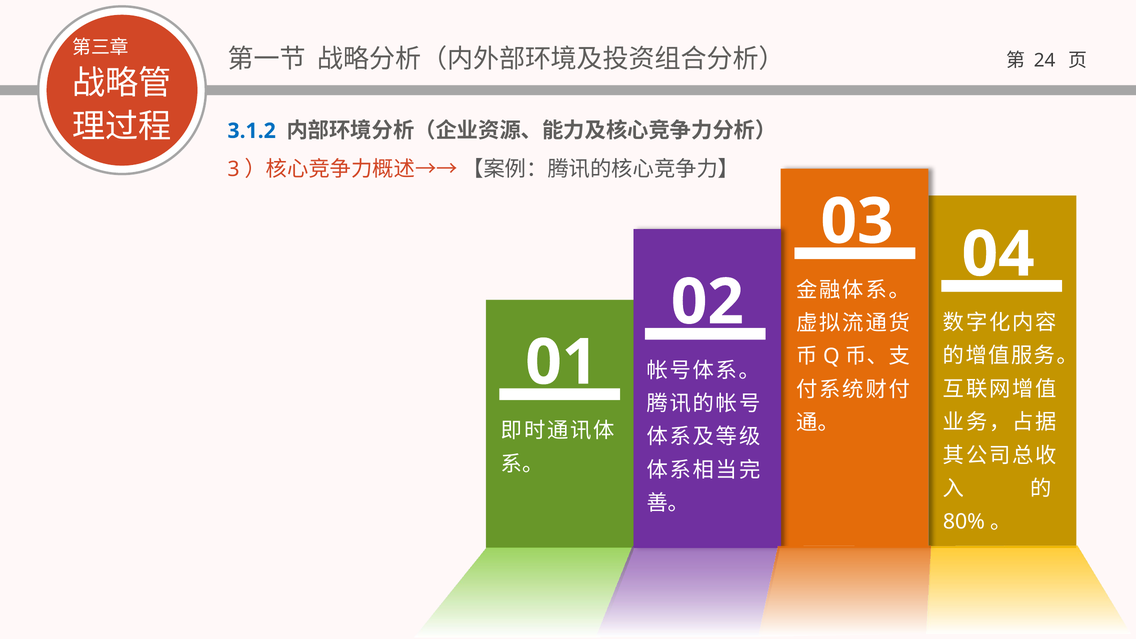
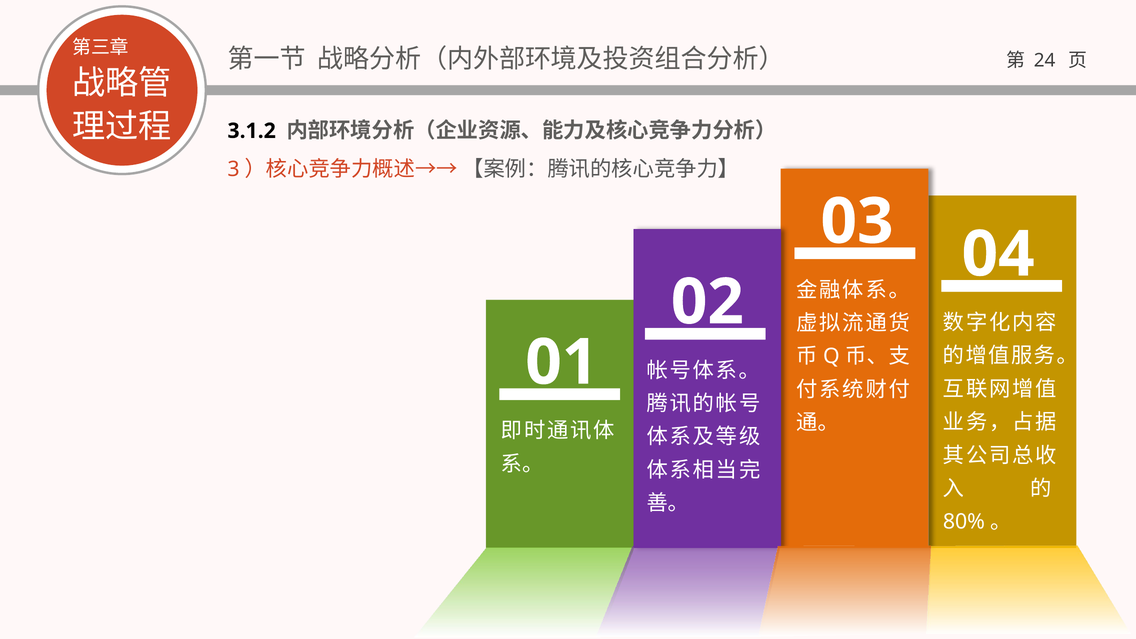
3.1.2 colour: blue -> black
